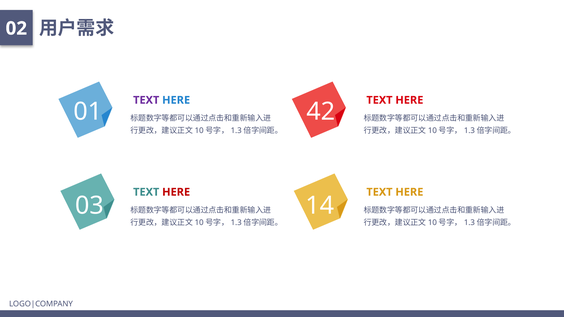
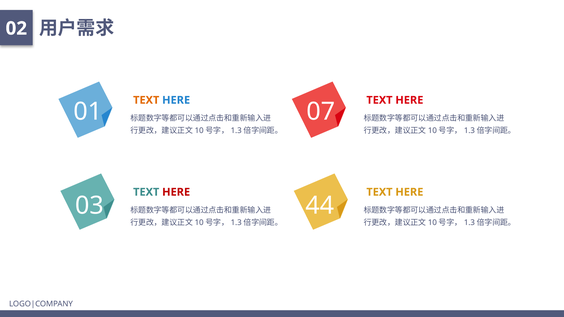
TEXT at (146, 100) colour: purple -> orange
42: 42 -> 07
14: 14 -> 44
